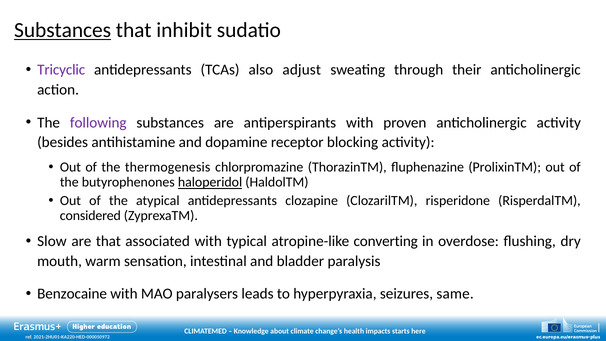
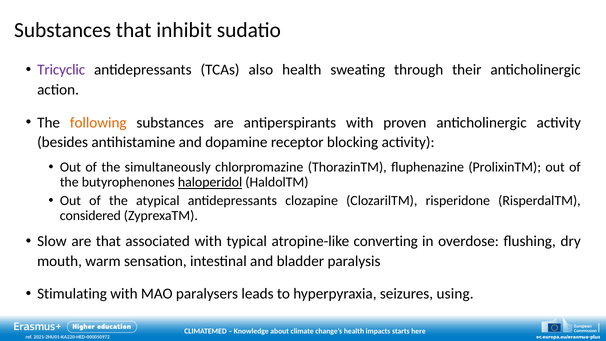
Substances at (63, 30) underline: present -> none
also adjust: adjust -> health
following colour: purple -> orange
thermogenesis: thermogenesis -> simultaneously
Benzocaine: Benzocaine -> Stimulating
same: same -> using
